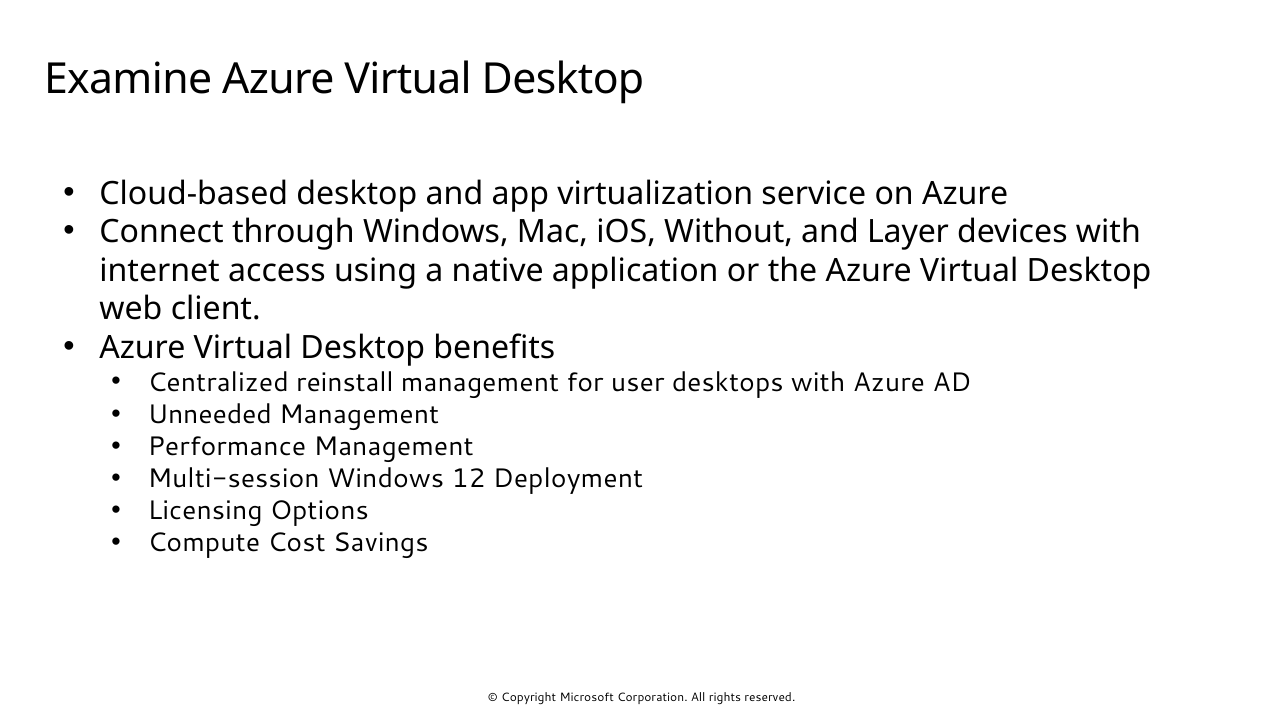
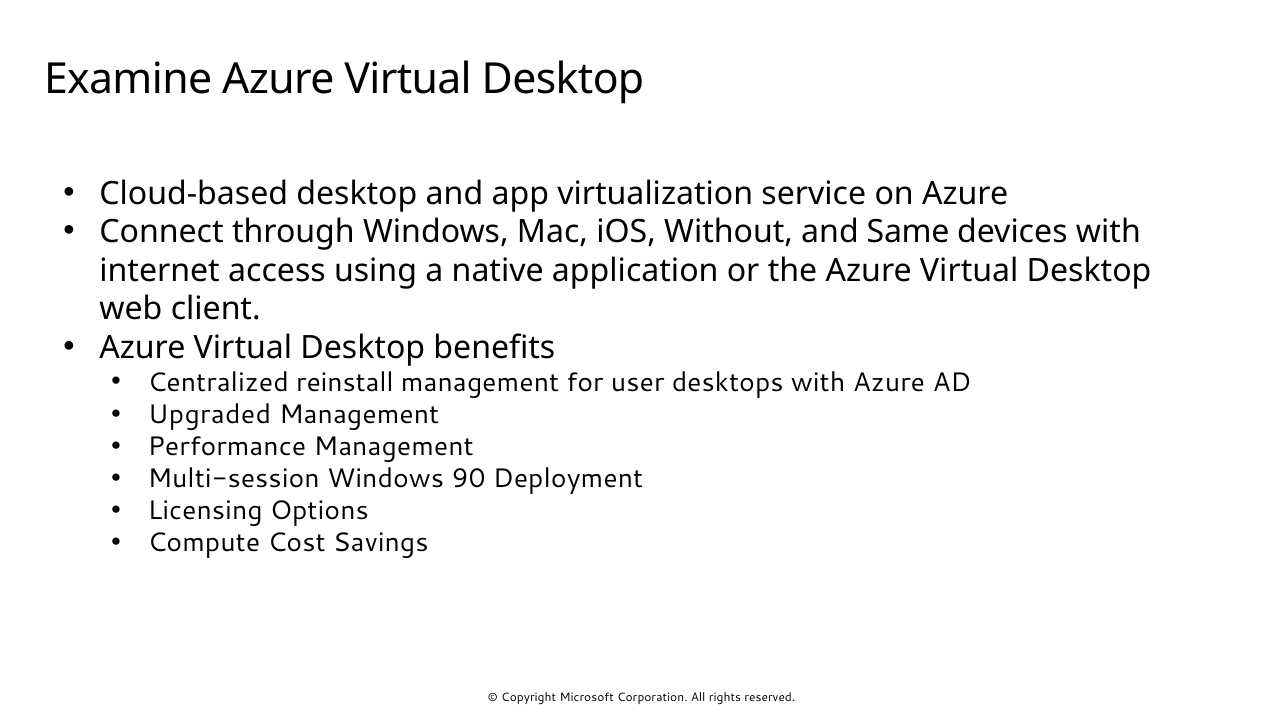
Layer: Layer -> Same
Unneeded: Unneeded -> Upgraded
12: 12 -> 90
